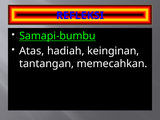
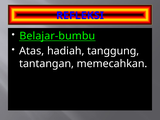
Samapi-bumbu: Samapi-bumbu -> Belajar-bumbu
keinginan: keinginan -> tanggung
